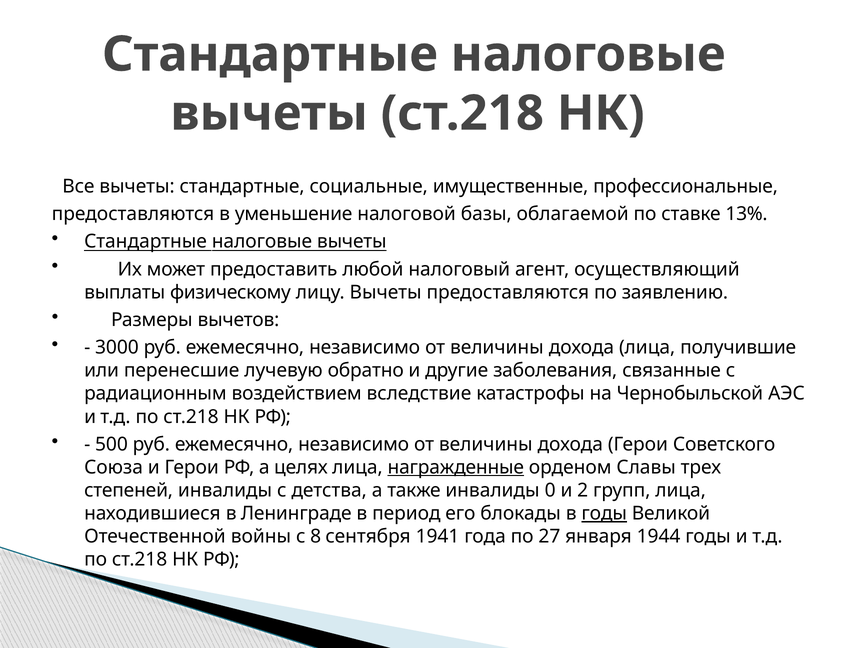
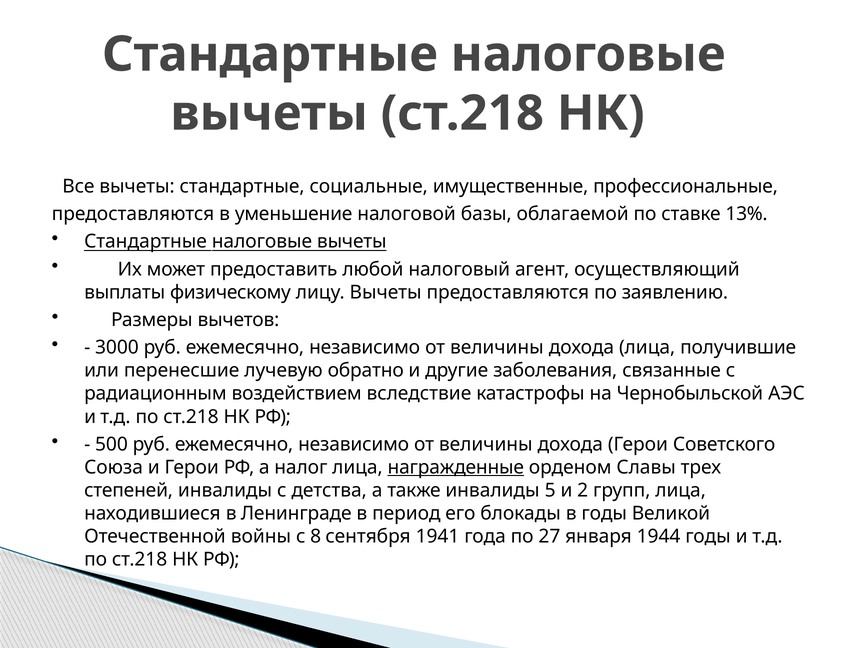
целях: целях -> налог
0: 0 -> 5
годы at (604, 513) underline: present -> none
